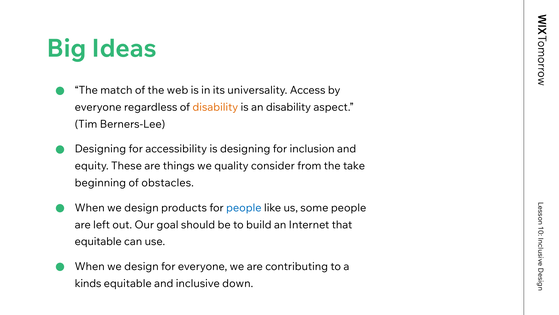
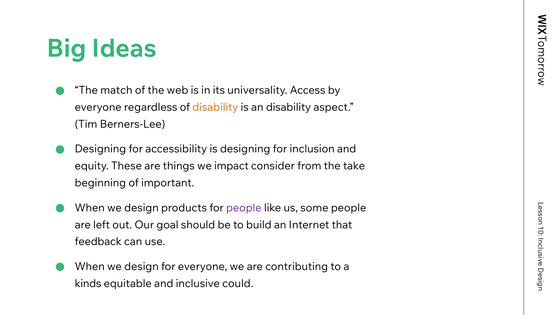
quality: quality -> impact
obstacles: obstacles -> important
people at (244, 207) colour: blue -> purple
equitable at (98, 241): equitable -> feedback
down: down -> could
